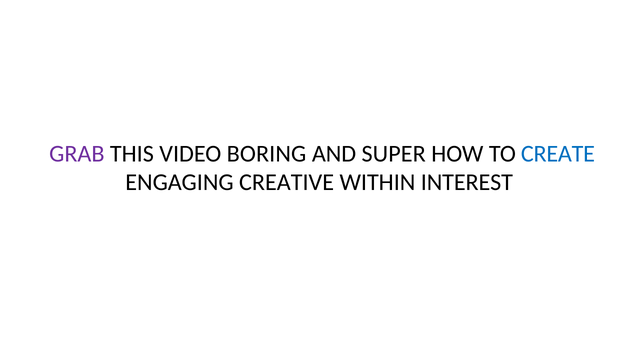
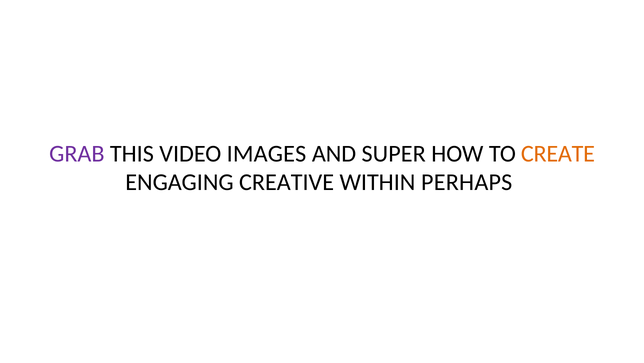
BORING: BORING -> IMAGES
CREATE colour: blue -> orange
INTEREST: INTEREST -> PERHAPS
